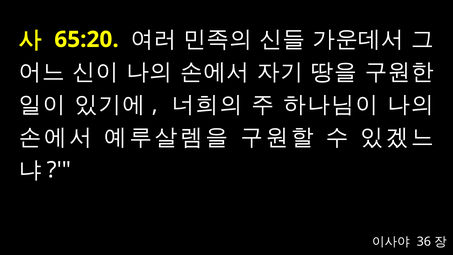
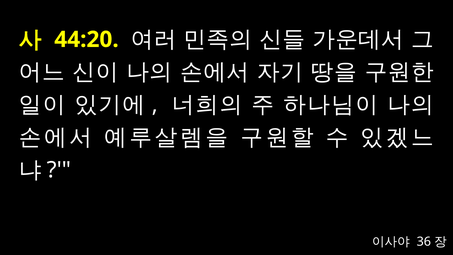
65:20: 65:20 -> 44:20
